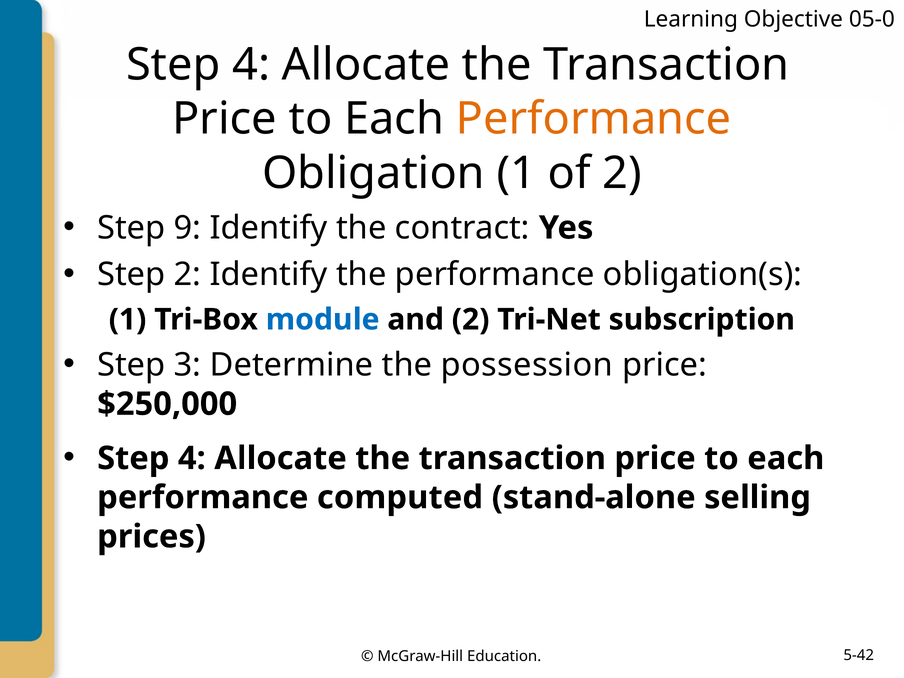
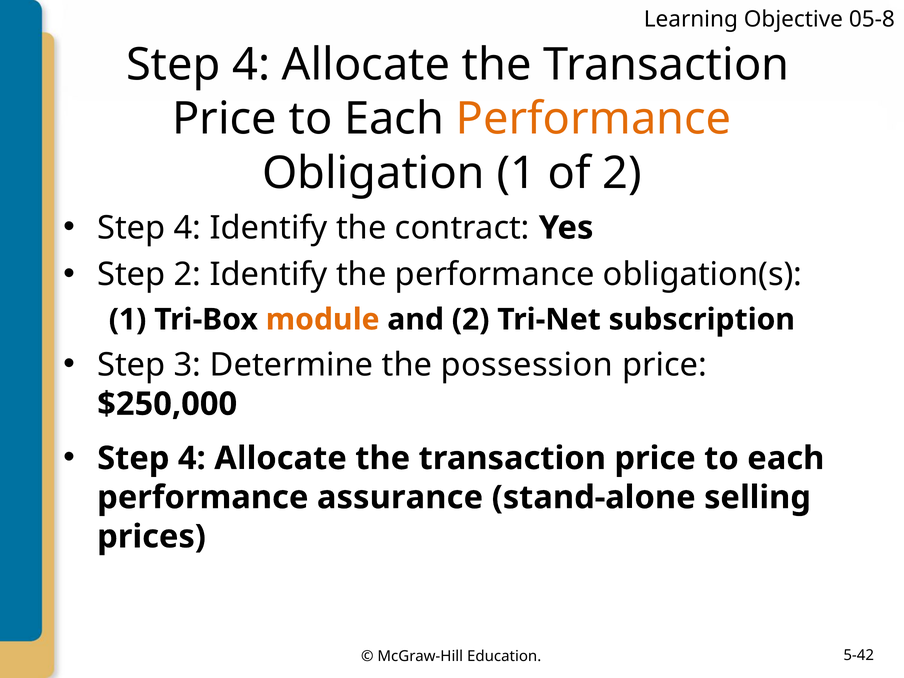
05-0: 05-0 -> 05-8
9 at (188, 228): 9 -> 4
module colour: blue -> orange
computed: computed -> assurance
